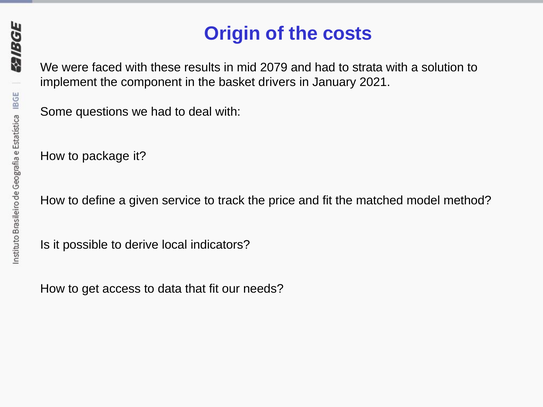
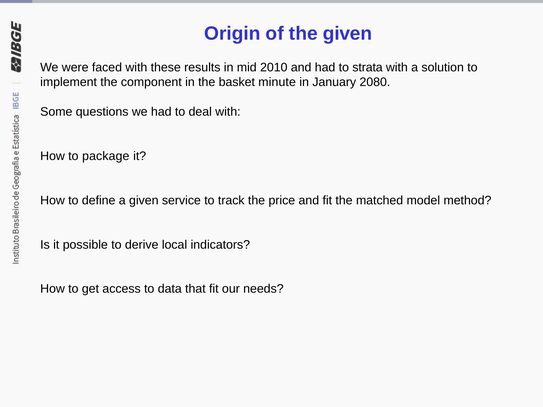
the costs: costs -> given
2079: 2079 -> 2010
drivers: drivers -> minute
2021: 2021 -> 2080
